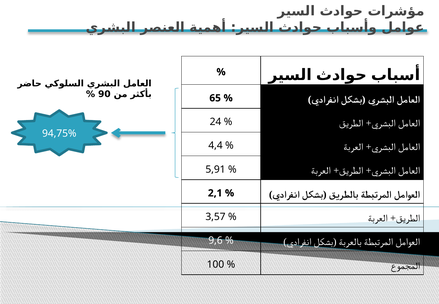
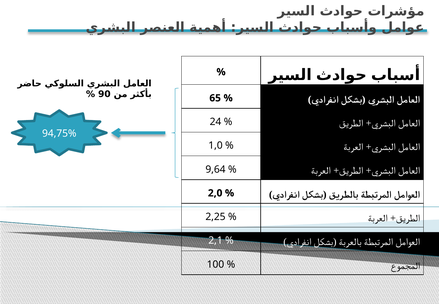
4,4: 4,4 -> 1,0
5,91: 5,91 -> 9,64
2,1: 2,1 -> 2,0
3,57: 3,57 -> 2,25
9,6: 9,6 -> 2,1
